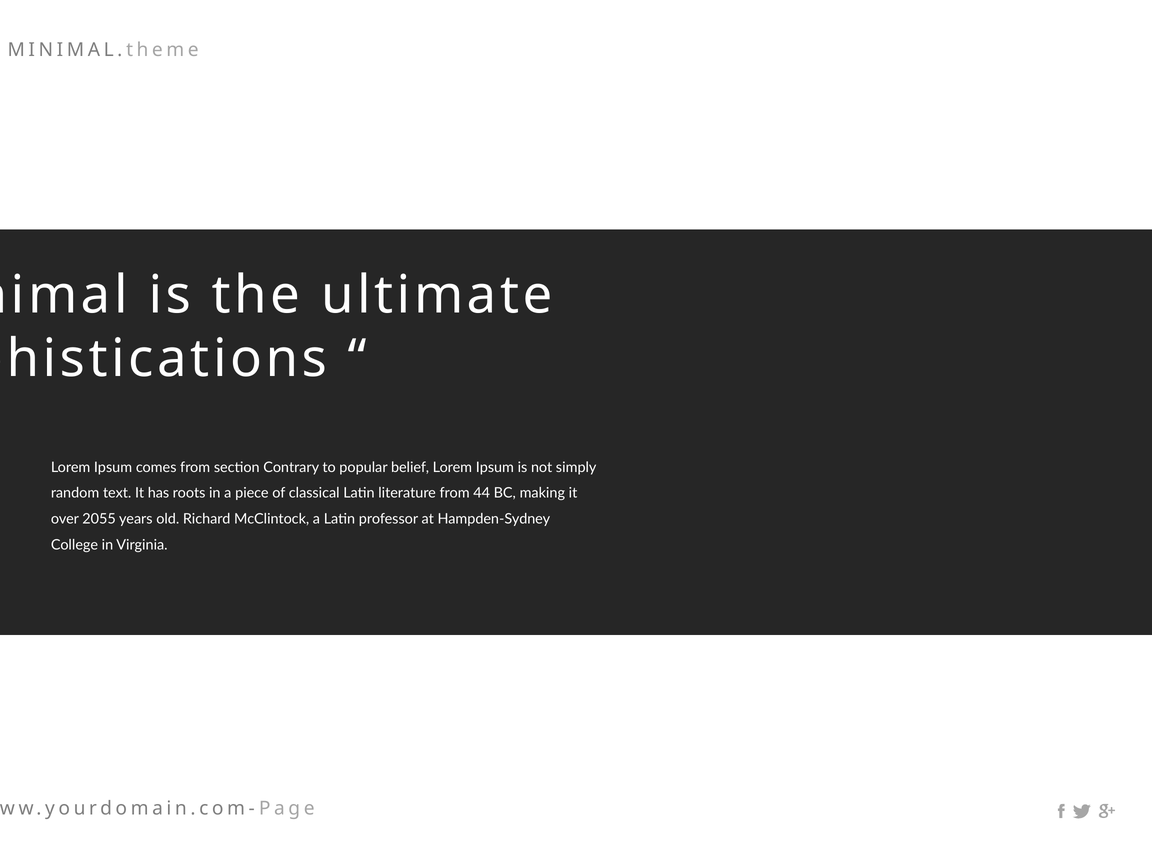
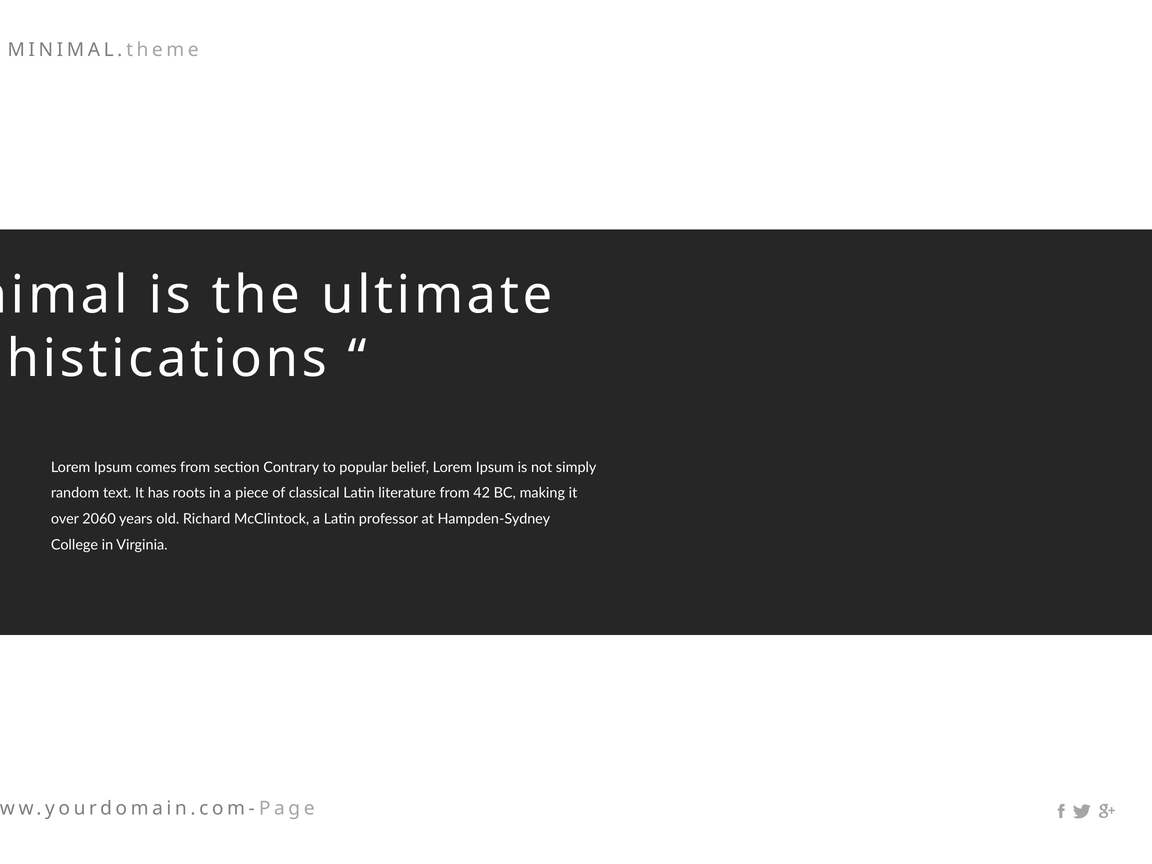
44: 44 -> 42
2055: 2055 -> 2060
